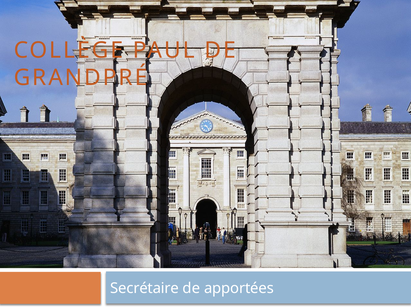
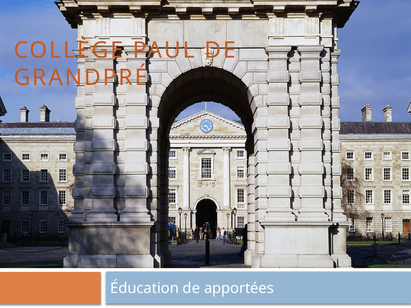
Secrétaire: Secrétaire -> Éducation
